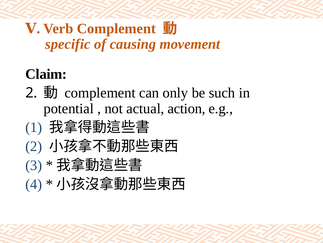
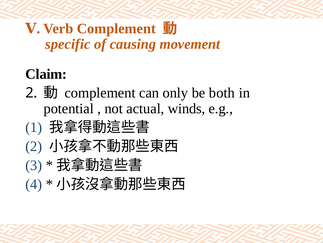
such: such -> both
action: action -> winds
